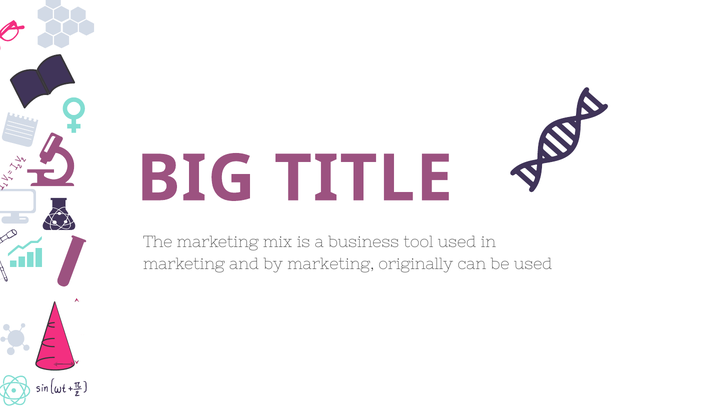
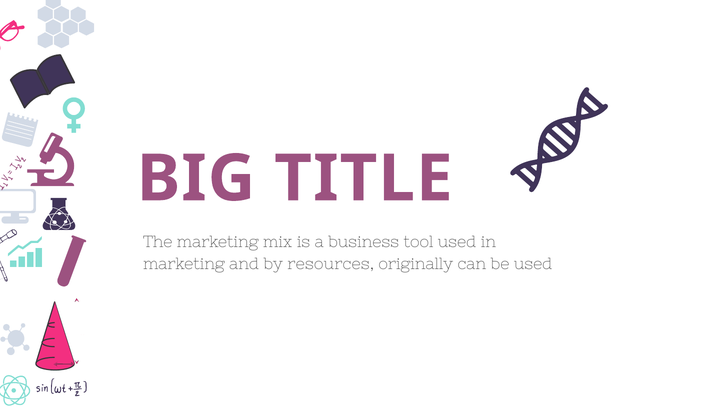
by marketing: marketing -> resources
